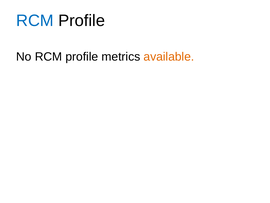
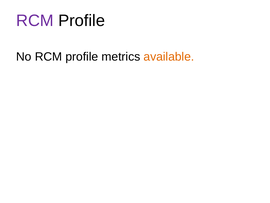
RCM at (35, 20) colour: blue -> purple
